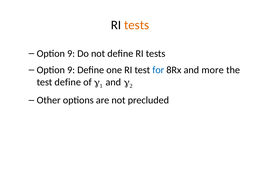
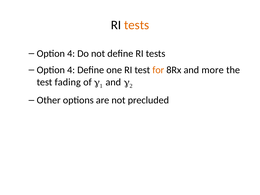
9 at (71, 54): 9 -> 4
9 at (71, 70): 9 -> 4
for colour: blue -> orange
test define: define -> fading
